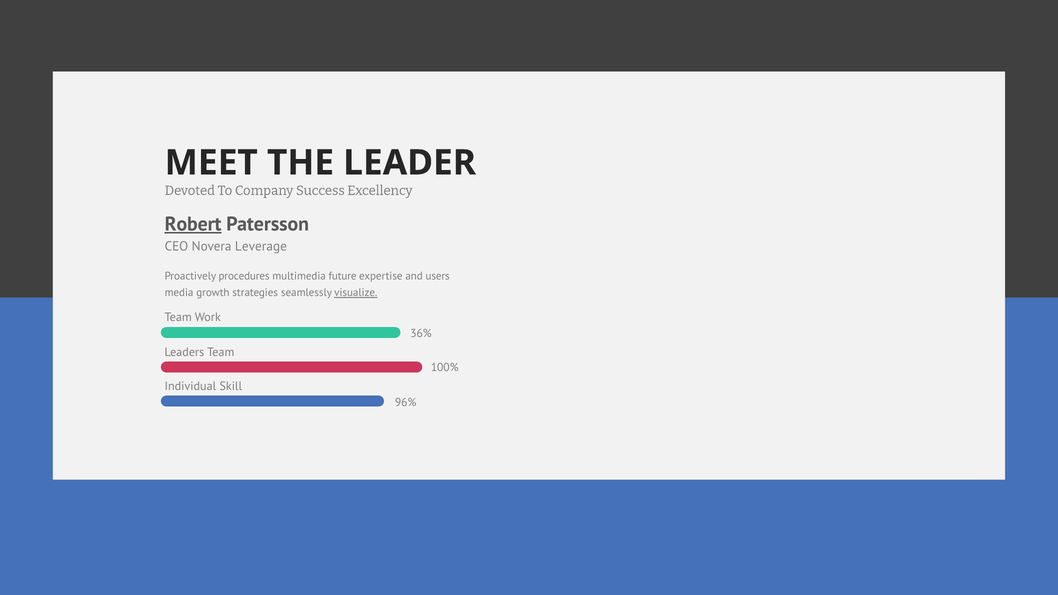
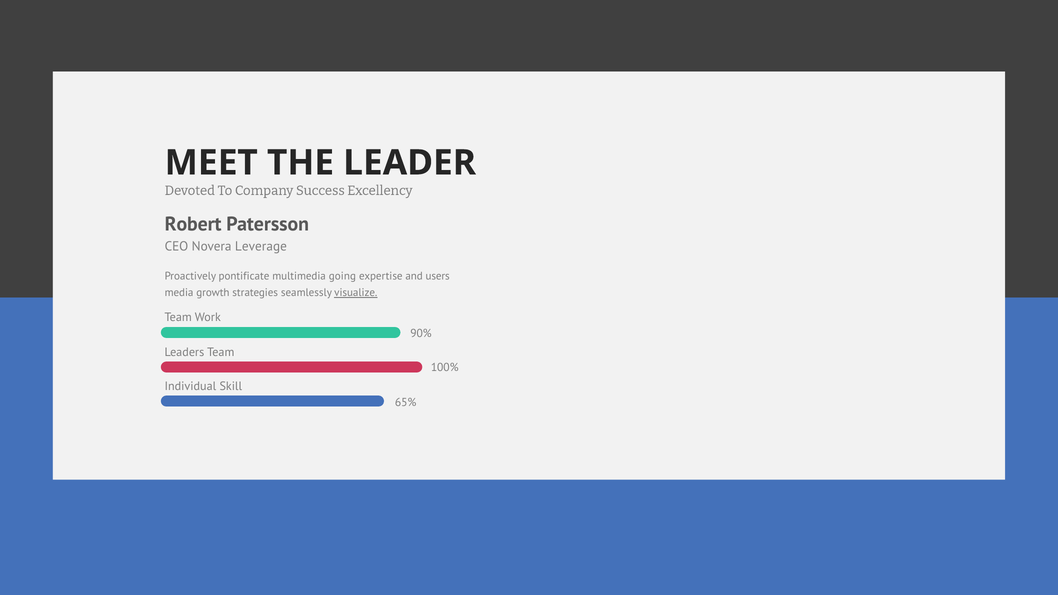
Robert underline: present -> none
procedures: procedures -> pontificate
future: future -> going
36%: 36% -> 90%
96%: 96% -> 65%
